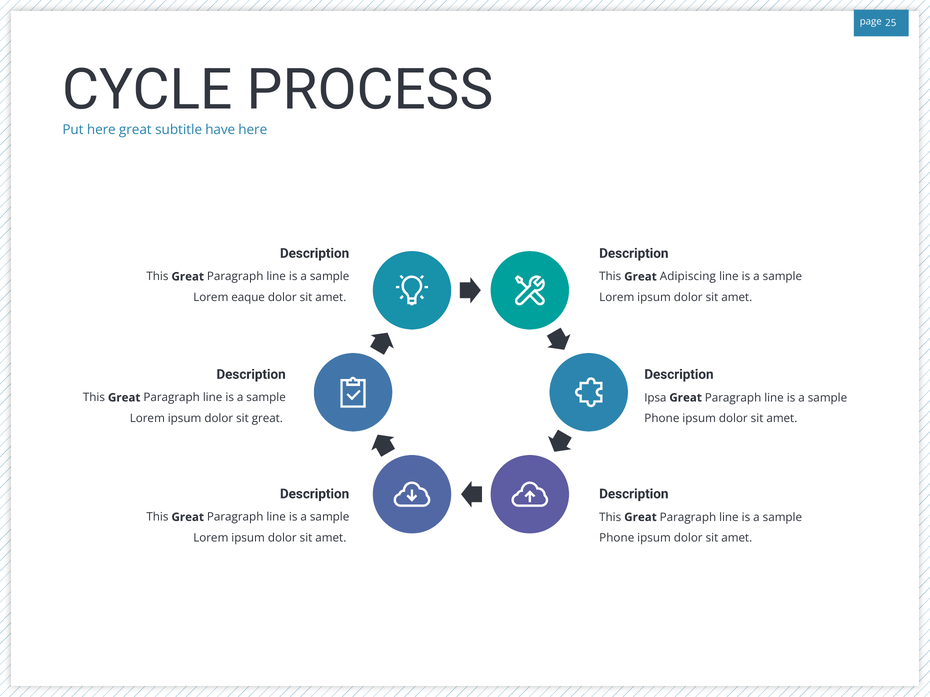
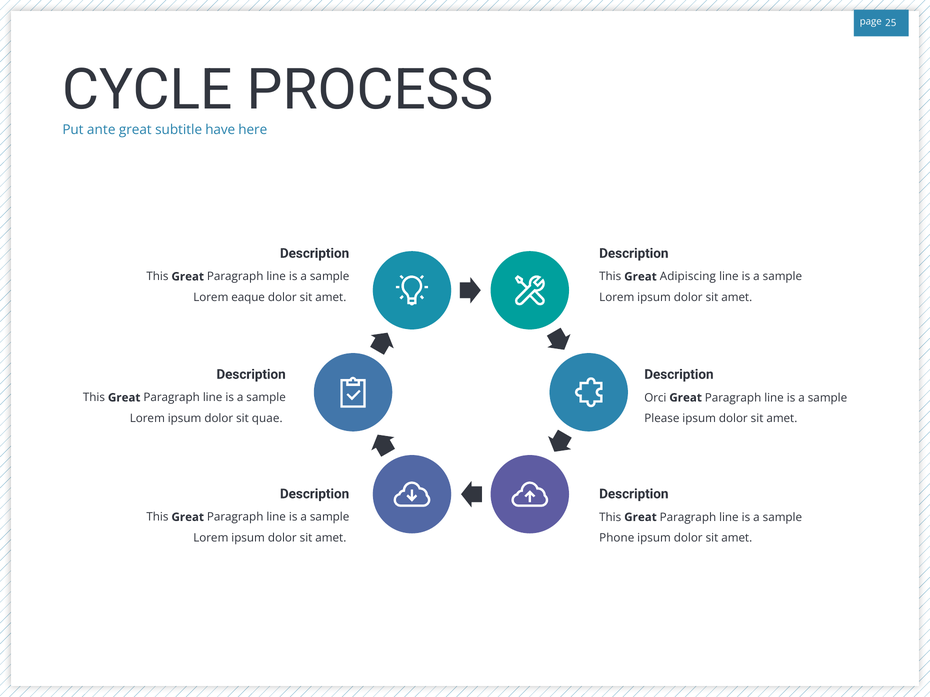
Put here: here -> ante
Ipsa: Ipsa -> Orci
sit great: great -> quae
Phone at (662, 419): Phone -> Please
